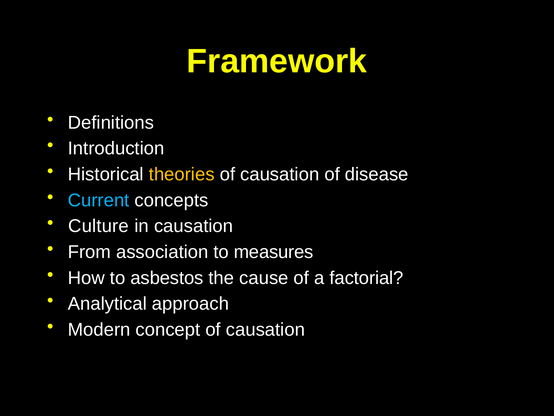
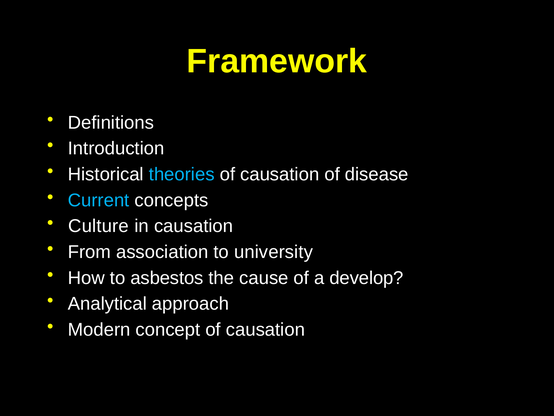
theories colour: yellow -> light blue
measures: measures -> university
factorial: factorial -> develop
